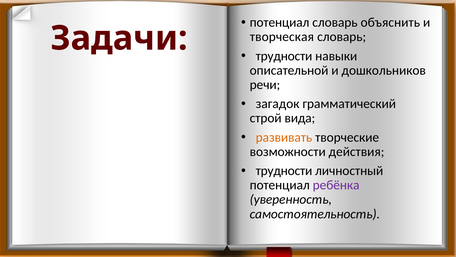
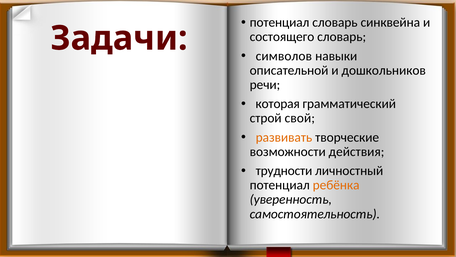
объяснить: объяснить -> синквейна
творческая: творческая -> состоящего
трудности at (284, 56): трудности -> символов
загадок: загадок -> которая
вида: вида -> свой
ребёнка colour: purple -> orange
